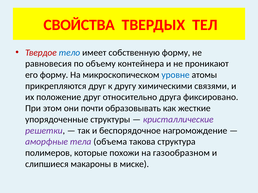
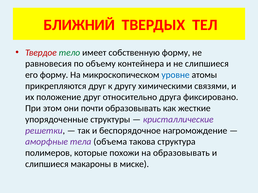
СВОЙСТВА: СВОЙСТВА -> БЛИЖНИЙ
тело colour: blue -> green
не проникают: проникают -> слипшиеся
на газообразном: газообразном -> образовывать
